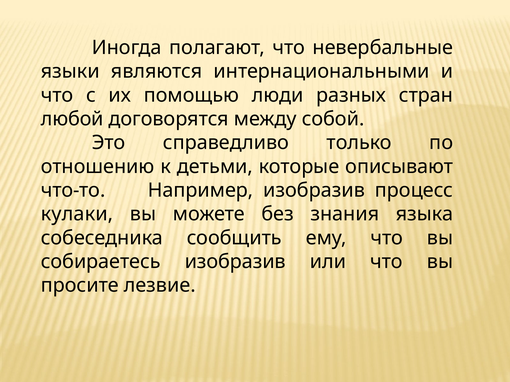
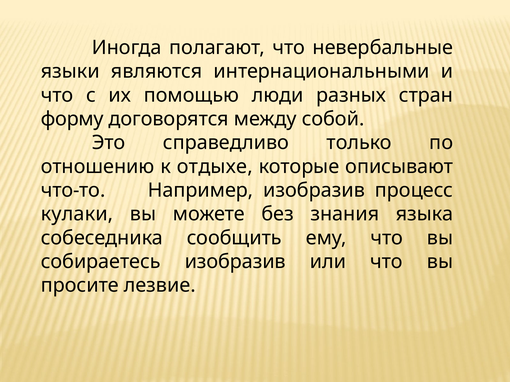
любой: любой -> форму
детьми: детьми -> отдыхе
